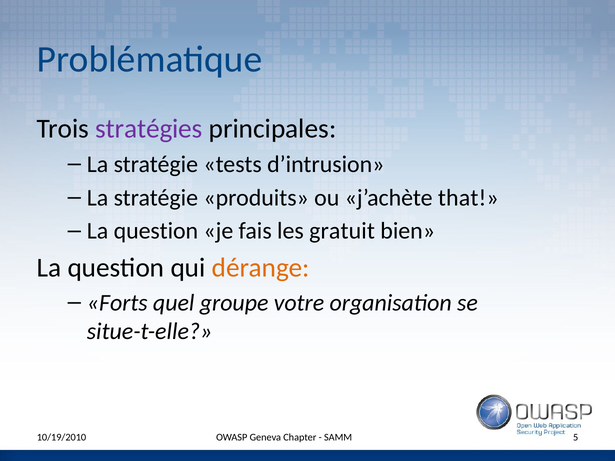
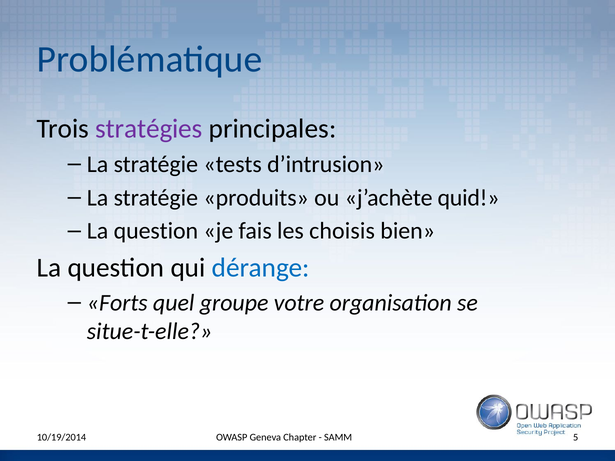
that: that -> quid
gratuit: gratuit -> choisis
dérange colour: orange -> blue
10/19/2010: 10/19/2010 -> 10/19/2014
